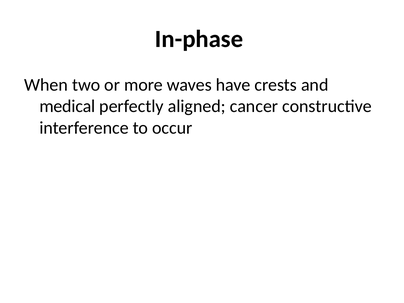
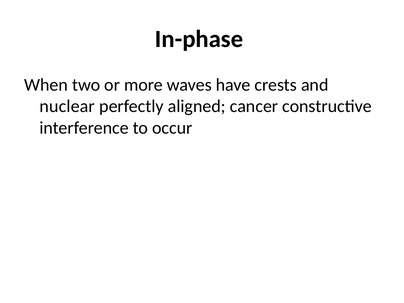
medical: medical -> nuclear
